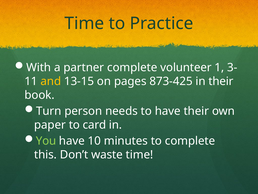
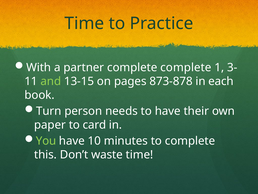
complete volunteer: volunteer -> complete
and colour: yellow -> light green
873-425: 873-425 -> 873-878
in their: their -> each
